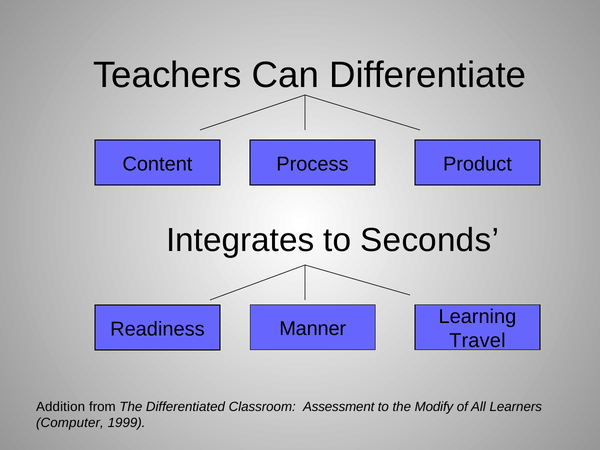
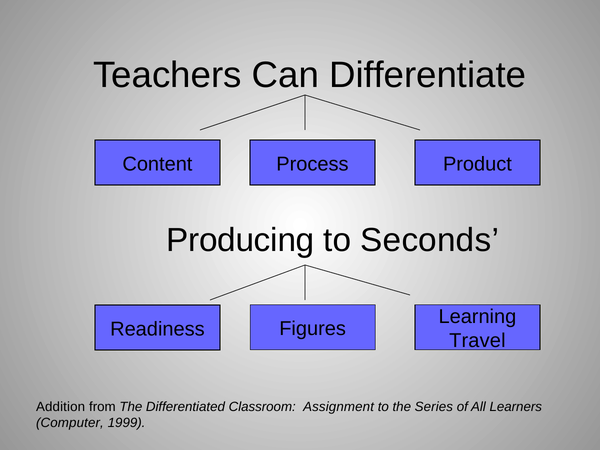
Integrates: Integrates -> Producing
Manner: Manner -> Figures
Assessment: Assessment -> Assignment
Modify: Modify -> Series
